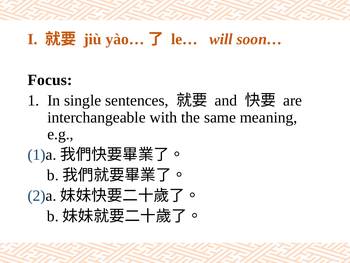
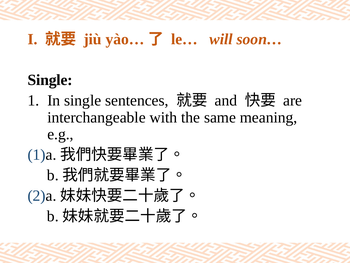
Focus at (50, 80): Focus -> Single
